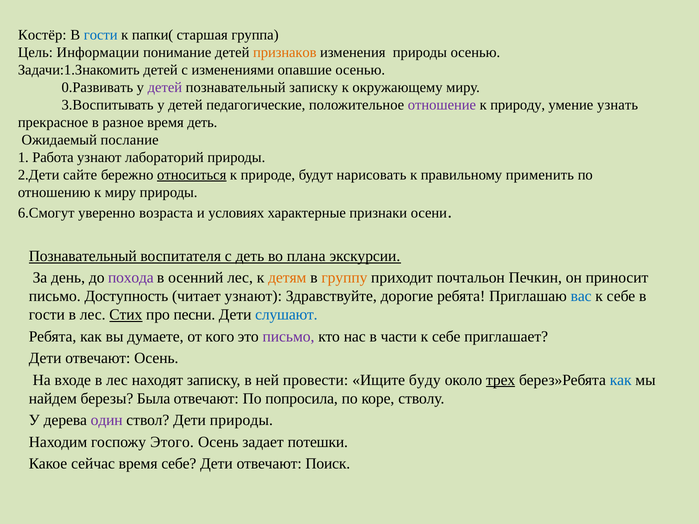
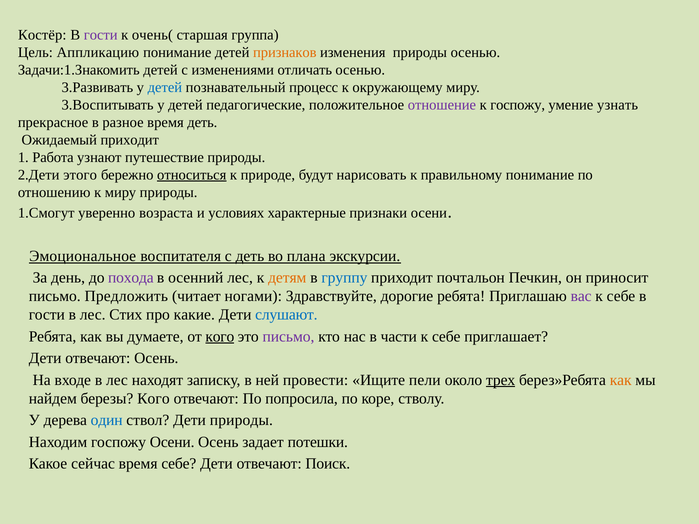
гости at (101, 35) colour: blue -> purple
папки(: папки( -> очень(
Информации: Информации -> Аппликацию
опавшие: опавшие -> отличать
0.Развивать: 0.Развивать -> 3.Развивать
детей at (165, 88) colour: purple -> blue
познавательный записку: записку -> процесс
к природу: природу -> госпожу
Ожидаемый послание: послание -> приходит
лабораторий: лабораторий -> путешествие
сайте: сайте -> этого
правильному применить: применить -> понимание
6.Смогут: 6.Смогут -> 1.Смогут
Познавательный at (83, 256): Познавательный -> Эмоциональное
группу colour: orange -> blue
Доступность: Доступность -> Предложить
читает узнают: узнают -> ногами
вас colour: blue -> purple
Стих underline: present -> none
песни: песни -> какие
кого at (220, 337) underline: none -> present
буду: буду -> пели
как at (621, 380) colour: blue -> orange
березы Была: Была -> Кого
один colour: purple -> blue
госпожу Этого: Этого -> Осени
